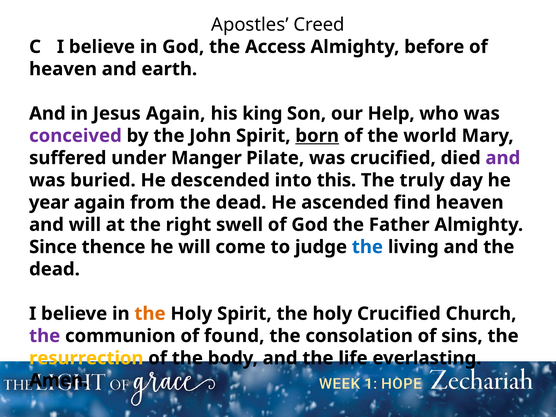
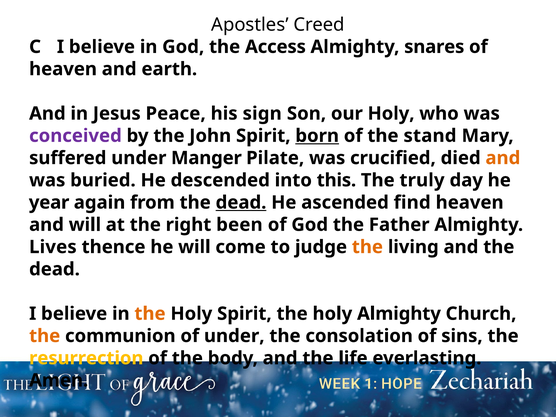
before: before -> snares
Jesus Again: Again -> Peace
king: king -> sign
our Help: Help -> Holy
world: world -> stand
and at (503, 158) colour: purple -> orange
dead at (241, 202) underline: none -> present
swell: swell -> been
Since: Since -> Lives
the at (367, 247) colour: blue -> orange
holy Crucified: Crucified -> Almighty
the at (45, 336) colour: purple -> orange
of found: found -> under
